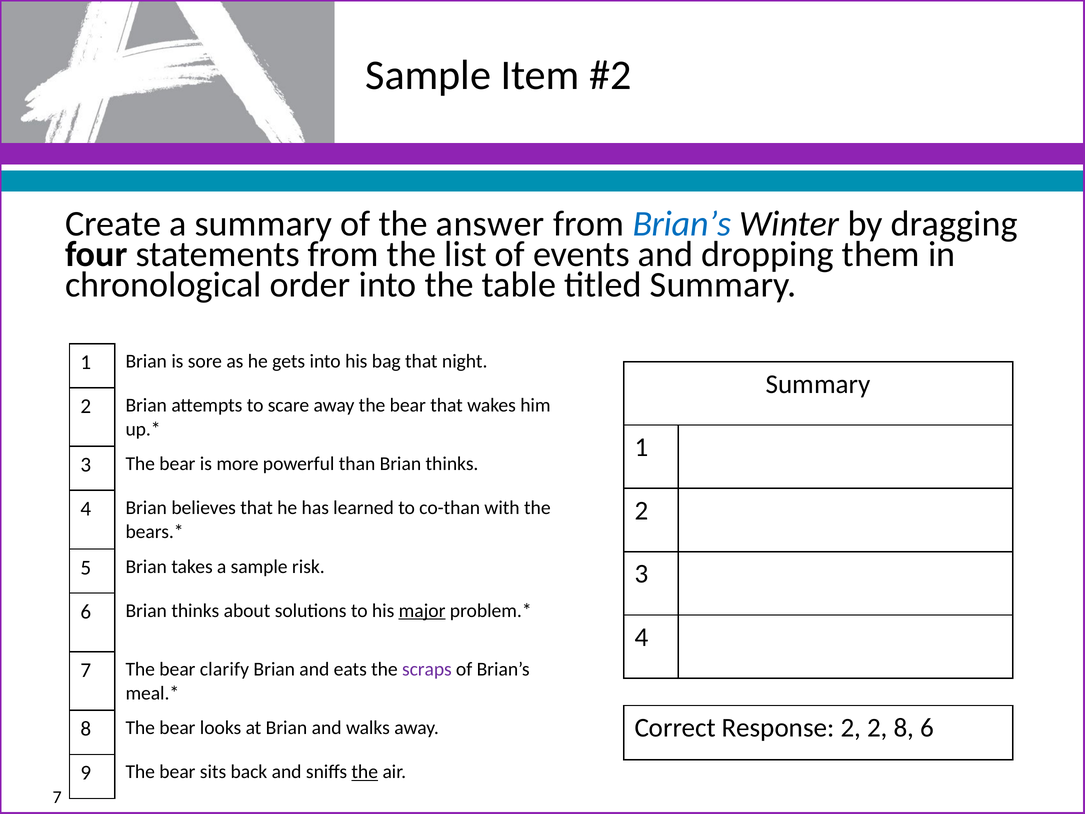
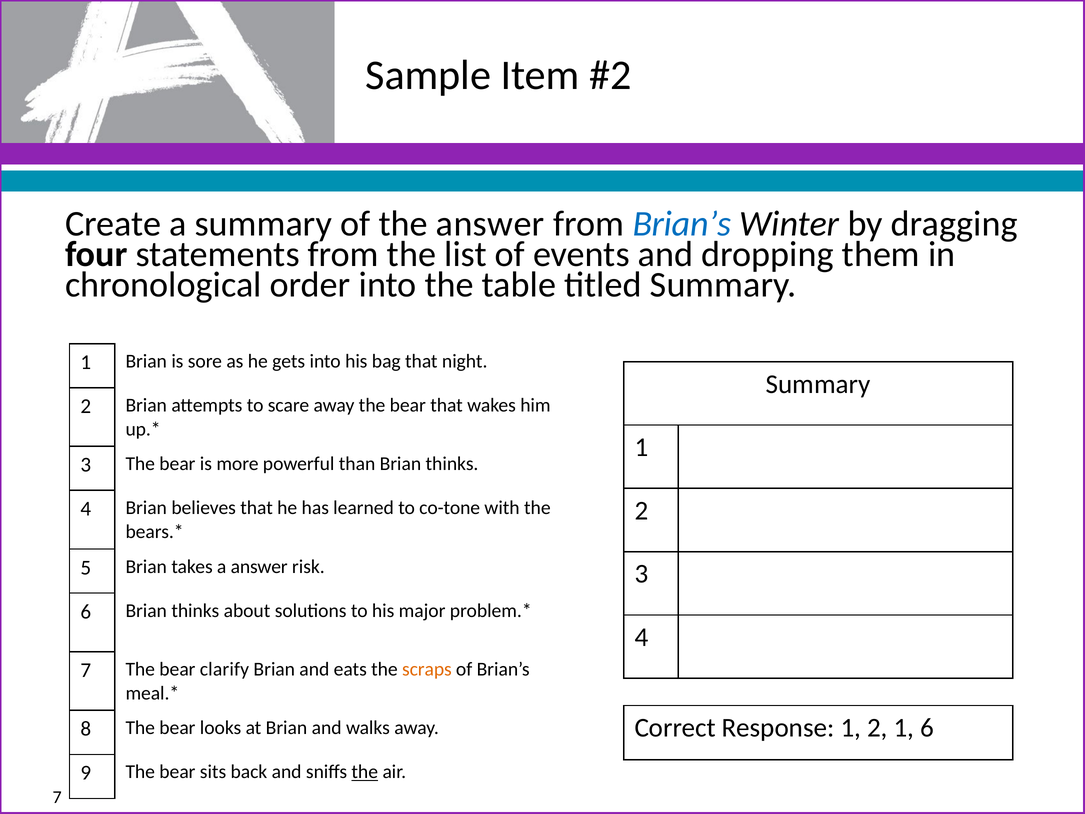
co-than: co-than -> co-tone
a sample: sample -> answer
major underline: present -> none
scraps colour: purple -> orange
Response 2: 2 -> 1
2 8: 8 -> 1
